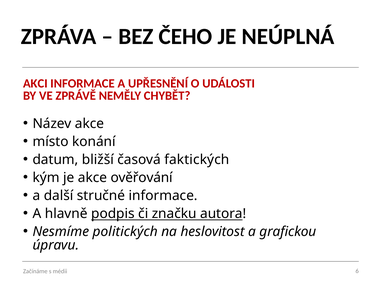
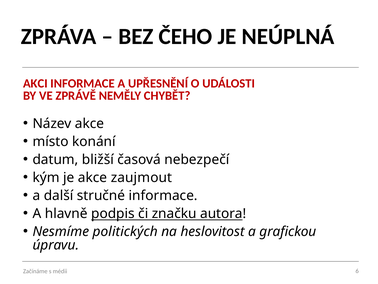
faktických: faktických -> nebezpečí
ověřování: ověřování -> zaujmout
